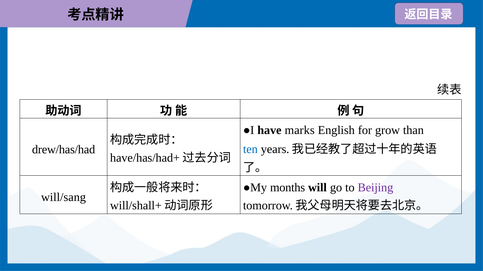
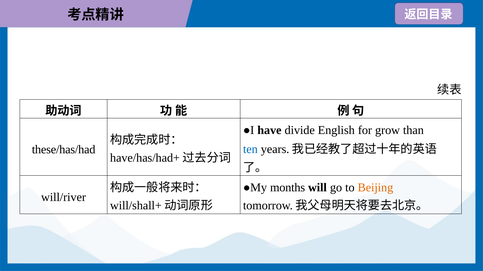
marks: marks -> divide
drew/has/had: drew/has/had -> these/has/had
Beijing colour: purple -> orange
will/sang: will/sang -> will/river
